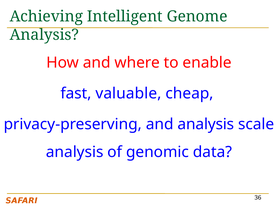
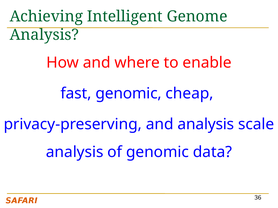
fast valuable: valuable -> genomic
